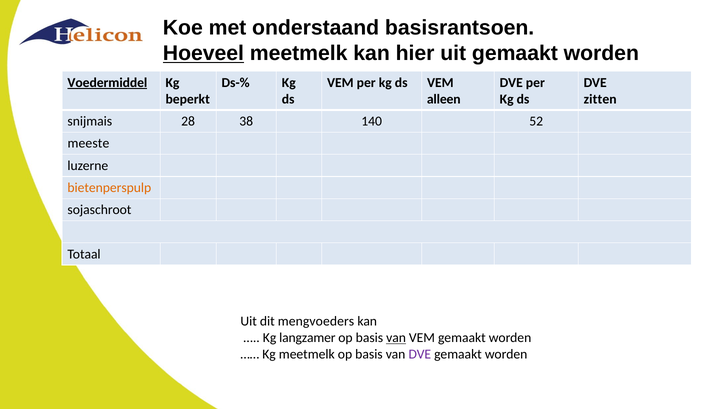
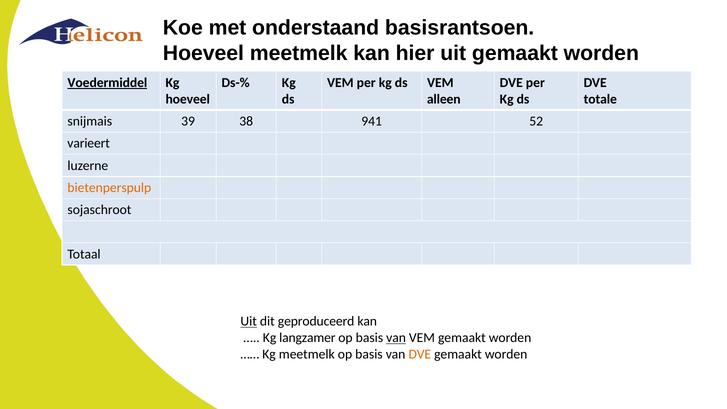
Hoeveel at (203, 53) underline: present -> none
beperkt at (188, 99): beperkt -> hoeveel
zitten: zitten -> totale
28: 28 -> 39
140: 140 -> 941
meeste: meeste -> varieert
Uit at (249, 321) underline: none -> present
mengvoeders: mengvoeders -> geproduceerd
DVE at (420, 354) colour: purple -> orange
